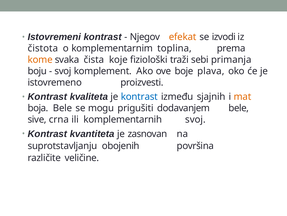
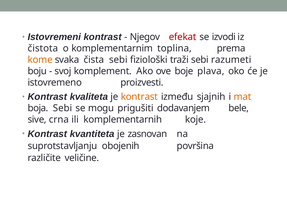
efekat colour: orange -> red
čista koje: koje -> sebi
primanja: primanja -> razumeti
kontrast at (139, 96) colour: blue -> orange
boja Bele: Bele -> Sebi
komplementarnih svoj: svoj -> koje
